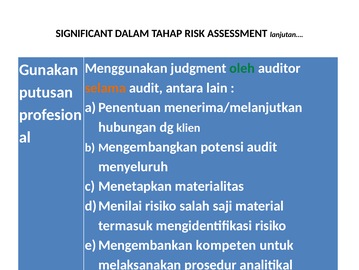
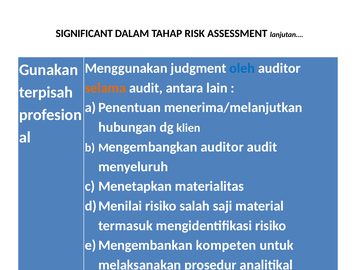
oleh colour: green -> blue
putusan: putusan -> terpisah
potensi at (222, 147): potensi -> auditor
